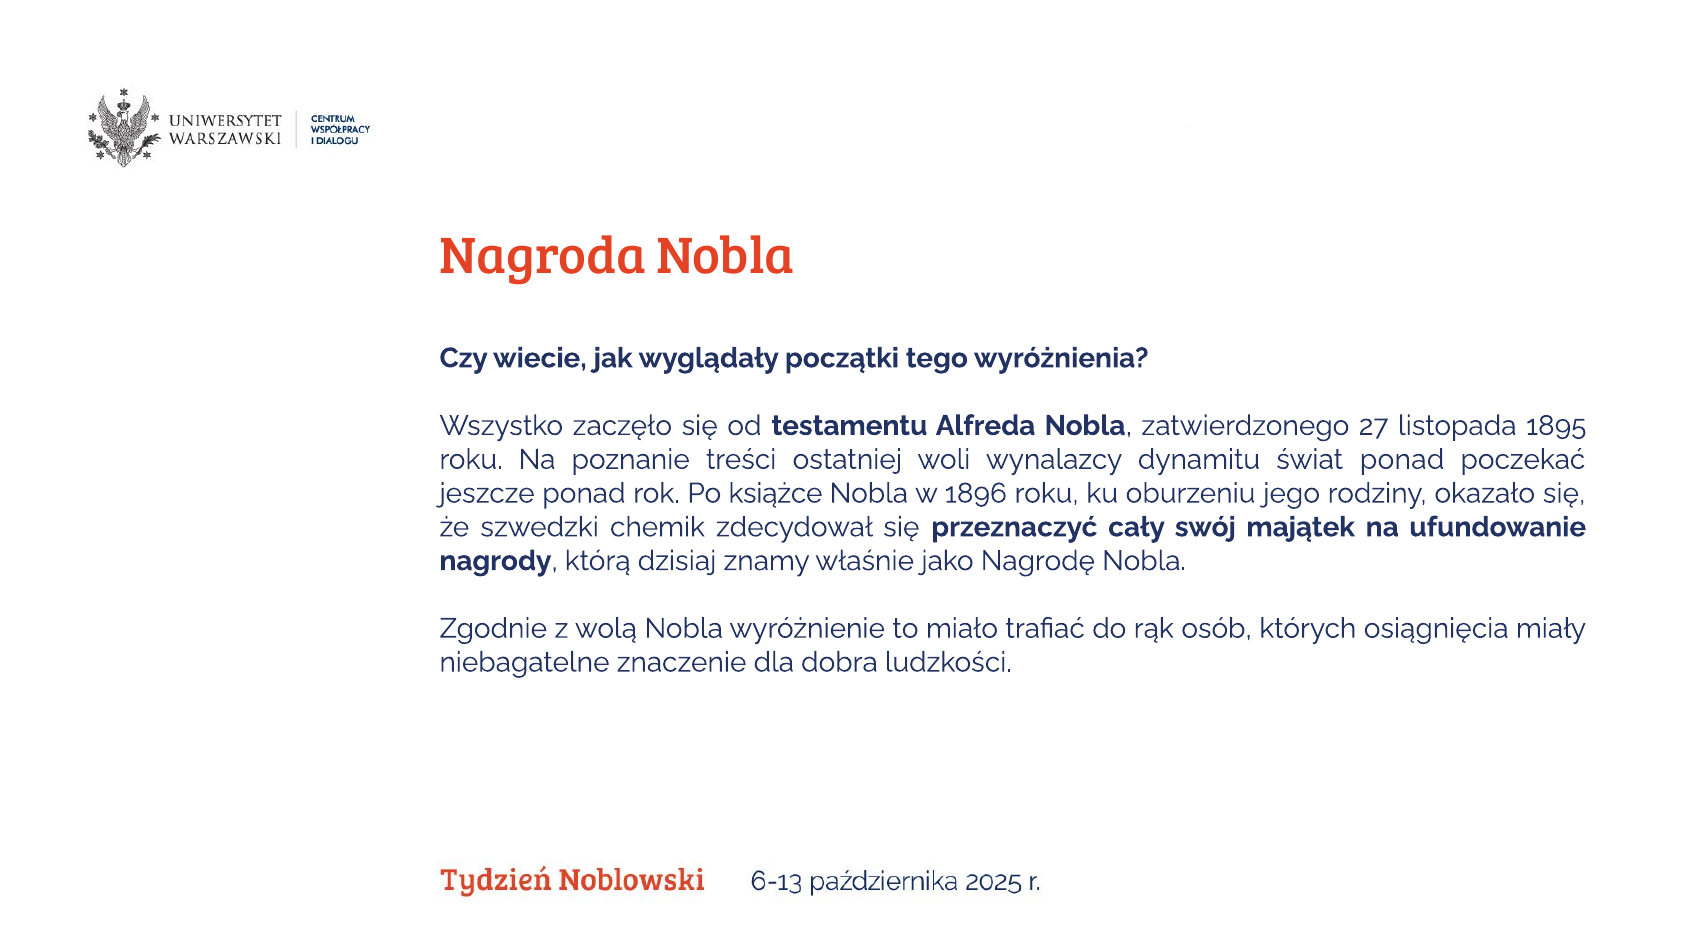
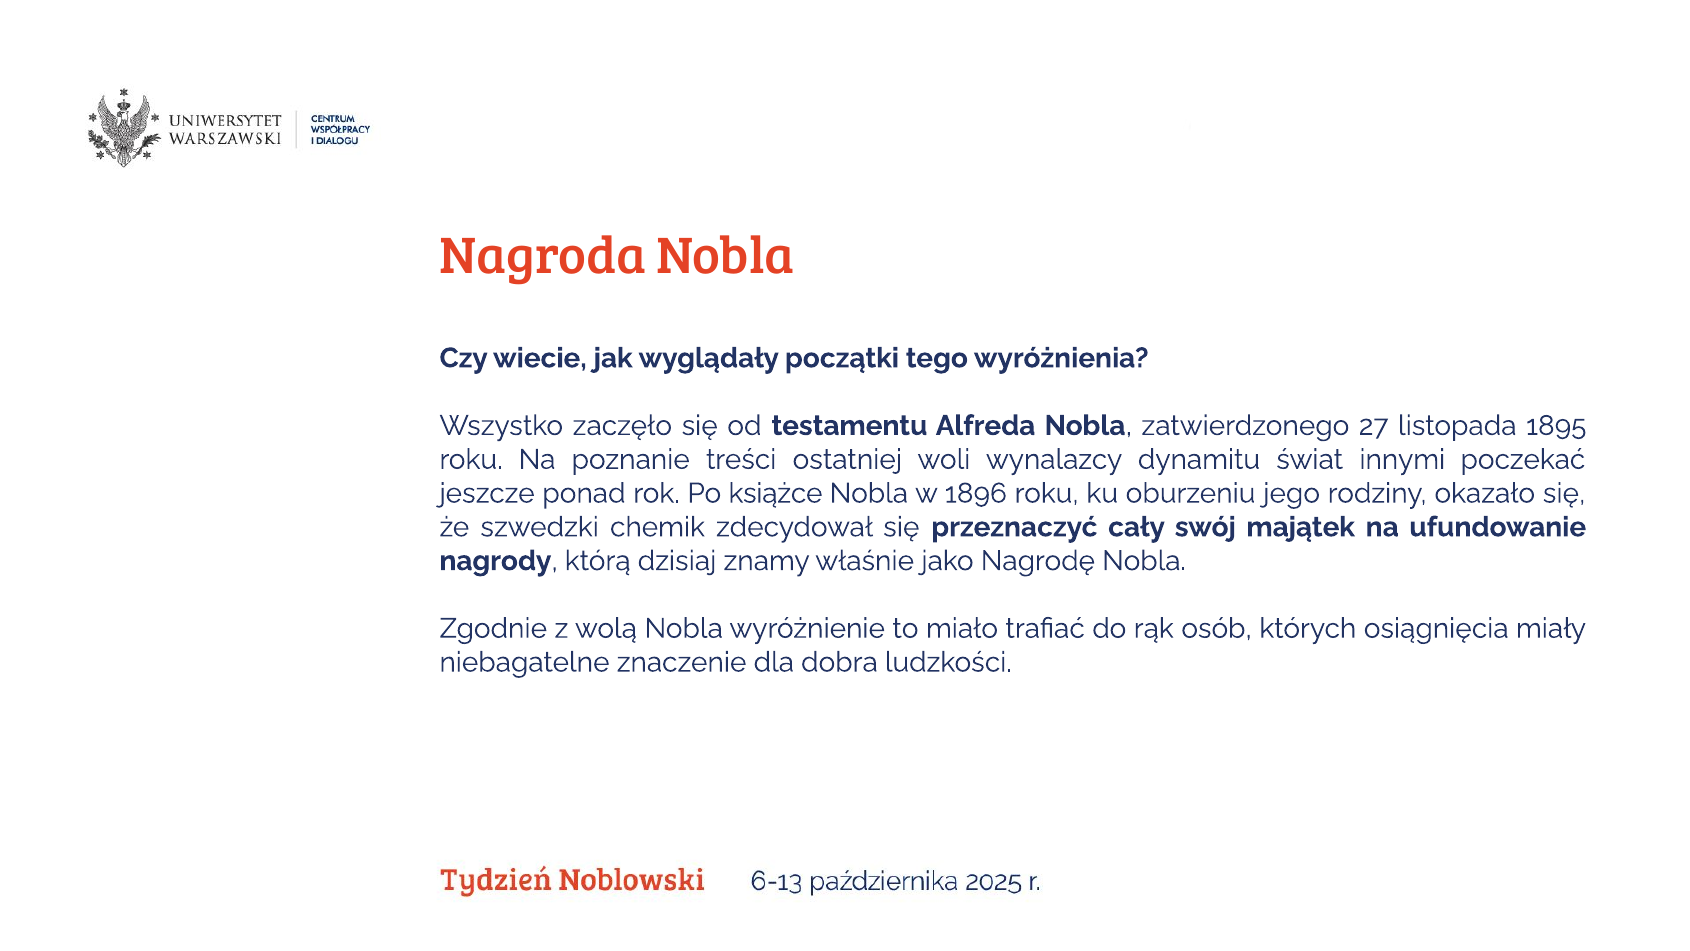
świat ponad: ponad -> innymi
